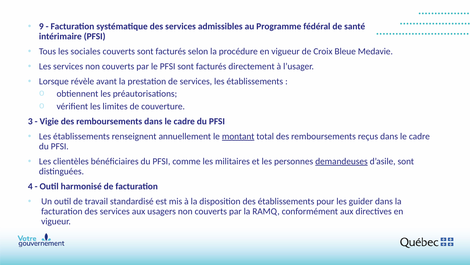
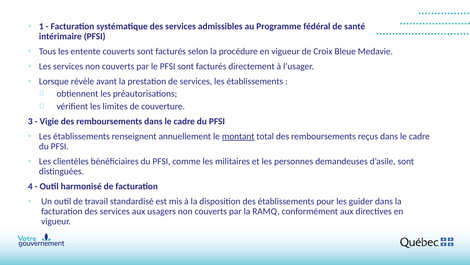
9: 9 -> 1
sociales: sociales -> entente
demandeuses underline: present -> none
